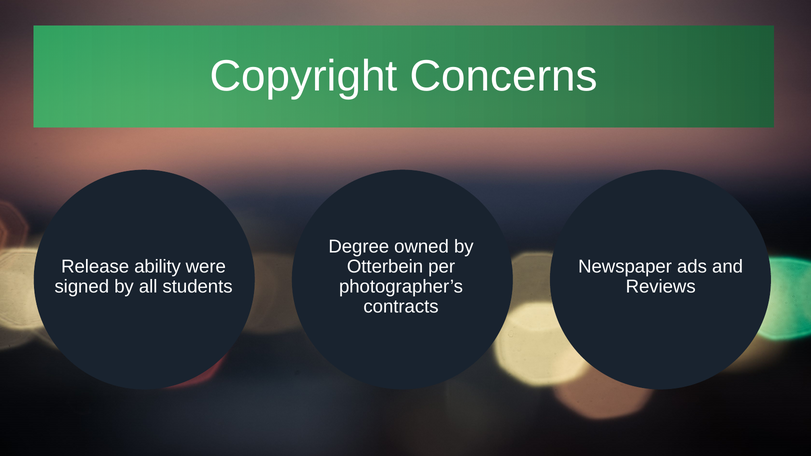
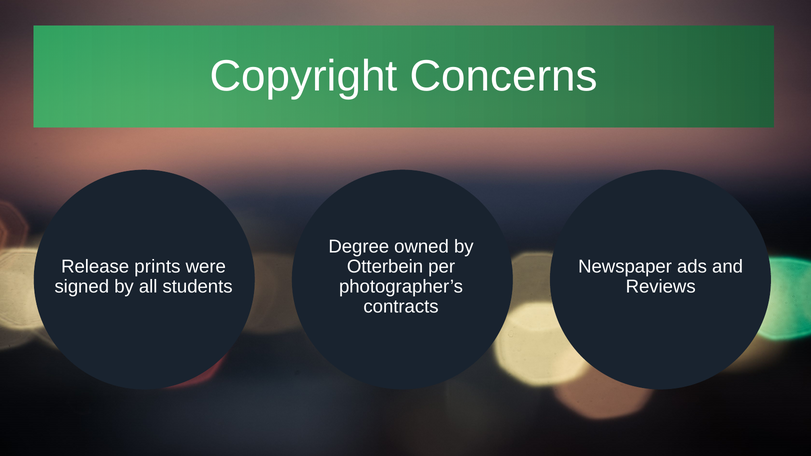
ability: ability -> prints
